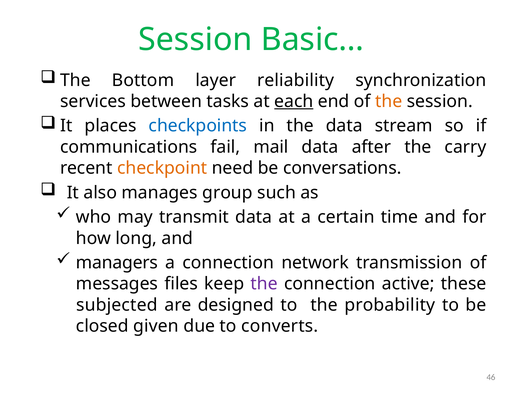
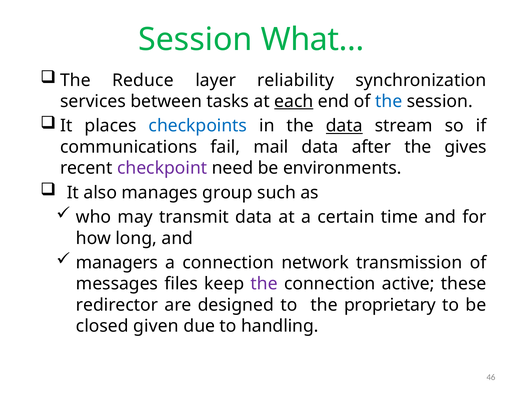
Basic…: Basic… -> What…
Bottom: Bottom -> Reduce
the at (389, 101) colour: orange -> blue
data at (344, 126) underline: none -> present
carry: carry -> gives
checkpoint colour: orange -> purple
conversations: conversations -> environments
subjected: subjected -> redirector
probability: probability -> proprietary
converts: converts -> handling
